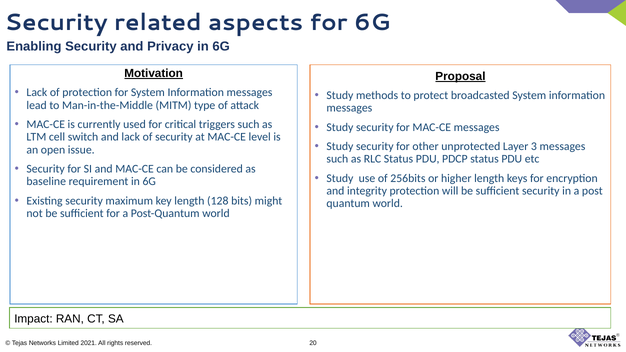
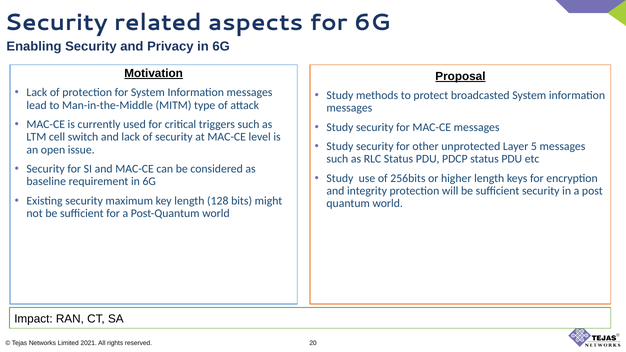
3: 3 -> 5
